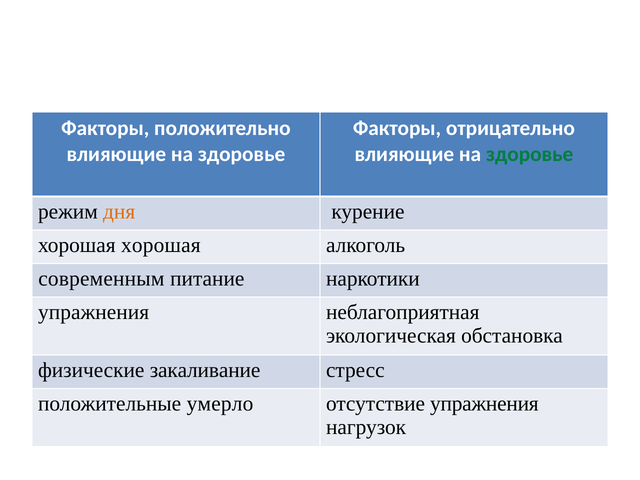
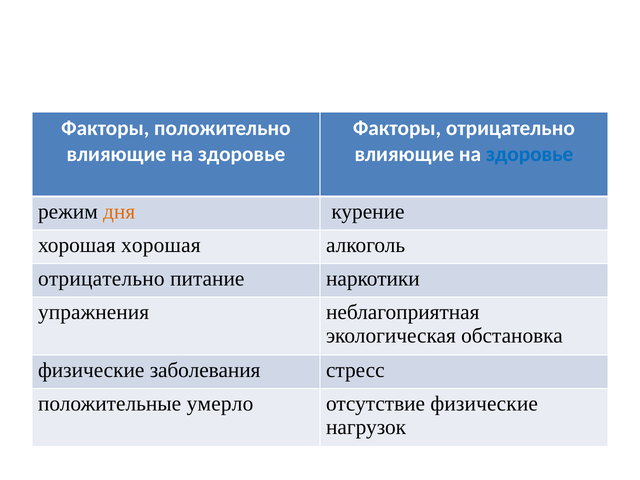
здоровье at (530, 154) colour: green -> blue
современным at (101, 279): современным -> отрицательно
закаливание: закаливание -> заболевания
отсутствие упражнения: упражнения -> физические
